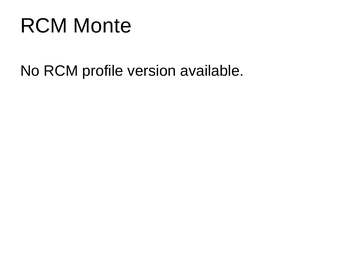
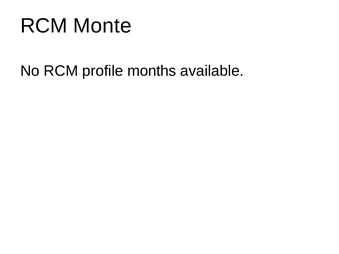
version: version -> months
